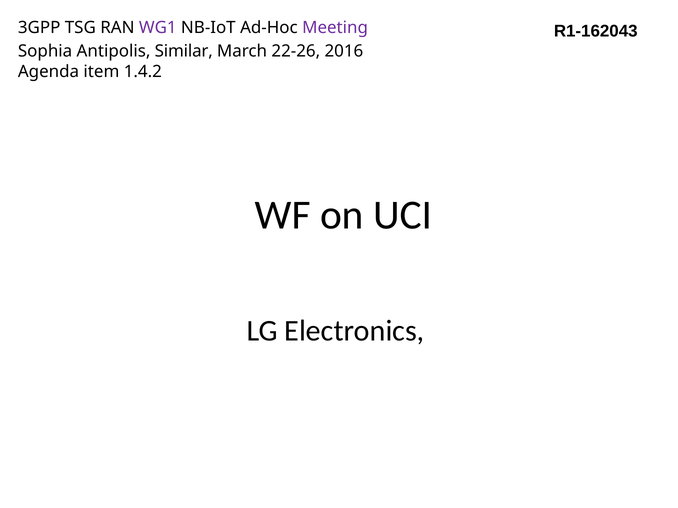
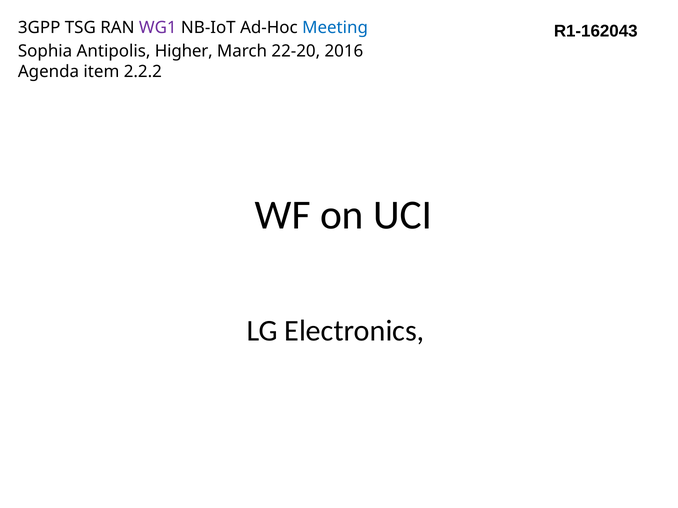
Meeting colour: purple -> blue
Similar: Similar -> Higher
22-26: 22-26 -> 22-20
1.4.2: 1.4.2 -> 2.2.2
